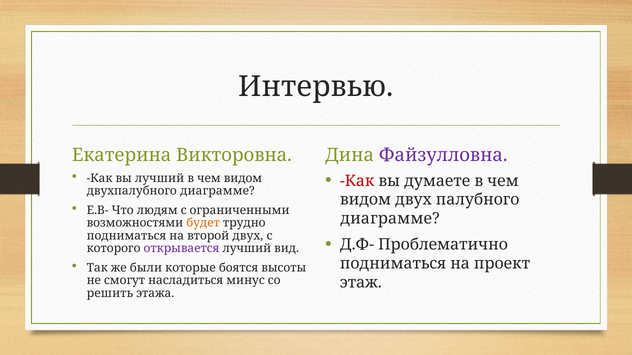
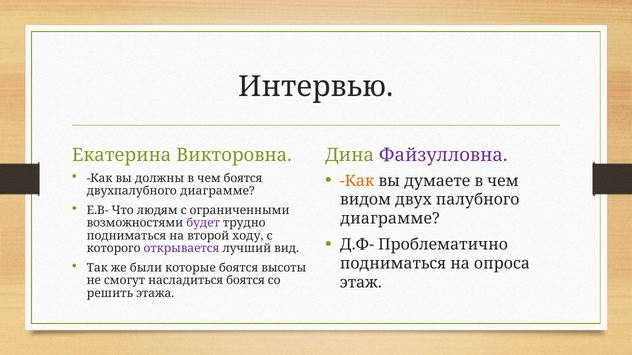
вы лучший: лучший -> должны
видом at (243, 178): видом -> боятся
Как at (357, 181) colour: red -> orange
будет colour: orange -> purple
второй двух: двух -> ходу
проект: проект -> опроса
насладиться минус: минус -> боятся
